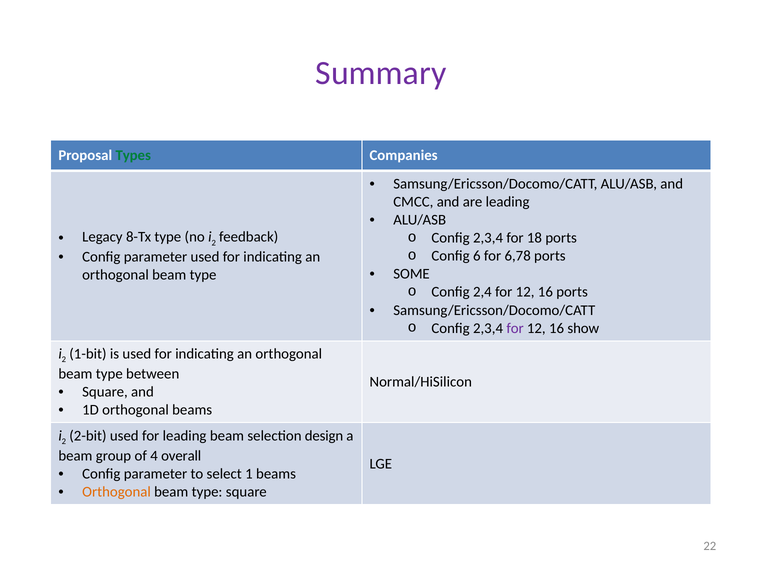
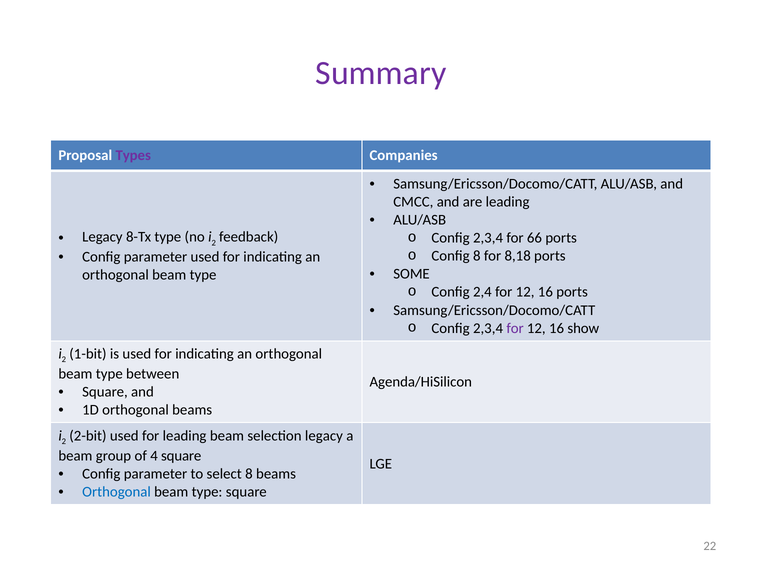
Types colour: green -> purple
18: 18 -> 66
Config 6: 6 -> 8
6,78: 6,78 -> 8,18
Normal/HiSilicon: Normal/HiSilicon -> Agenda/HiSilicon
selection design: design -> legacy
4 overall: overall -> square
select 1: 1 -> 8
Orthogonal at (117, 491) colour: orange -> blue
